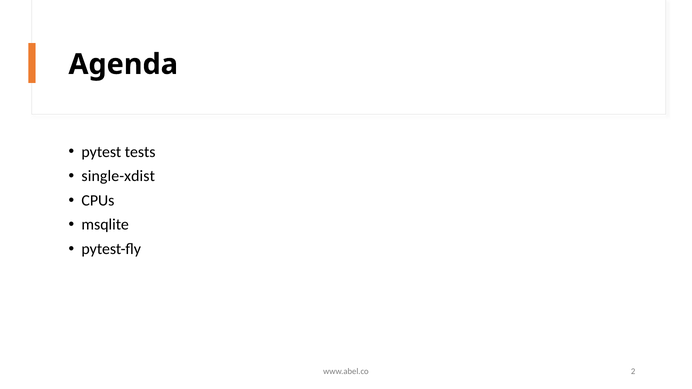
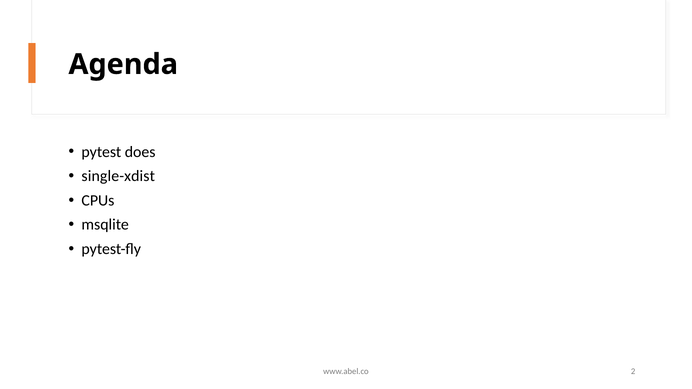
tests: tests -> does
